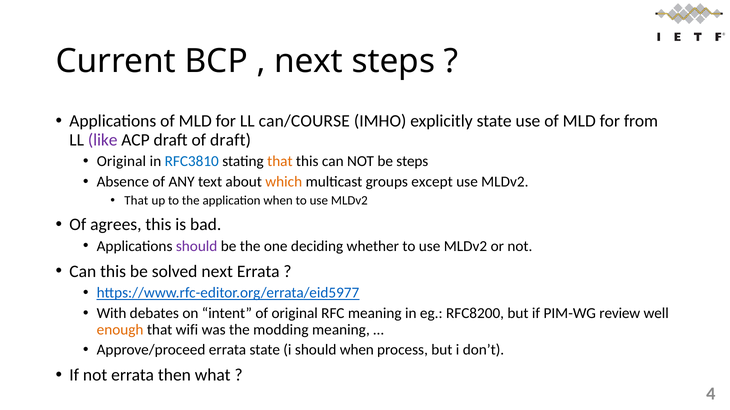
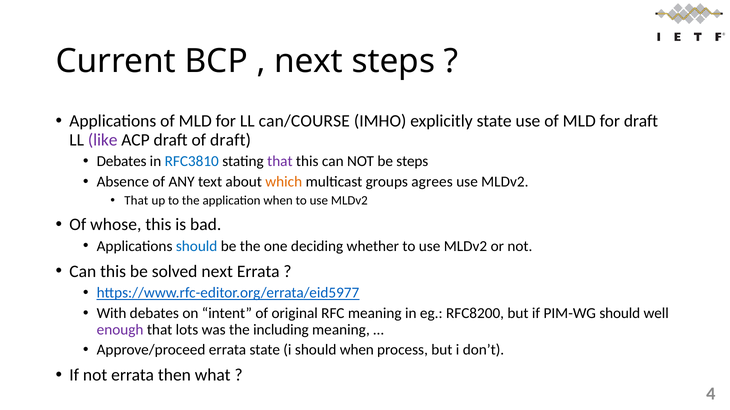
for from: from -> draft
Original at (121, 162): Original -> Debates
that at (280, 162) colour: orange -> purple
except: except -> agrees
agrees: agrees -> whose
should at (197, 246) colour: purple -> blue
PIM-WG review: review -> should
enough colour: orange -> purple
wifi: wifi -> lots
modding: modding -> including
